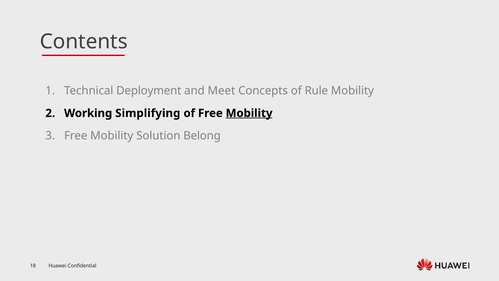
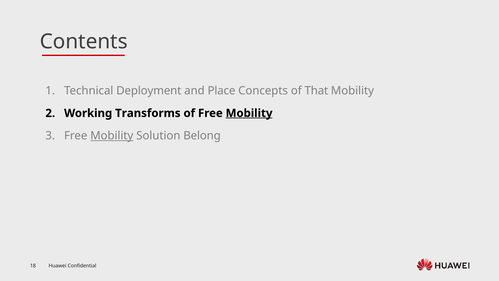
Meet: Meet -> Place
Rule: Rule -> That
Simplifying: Simplifying -> Transforms
Mobility at (112, 136) underline: none -> present
